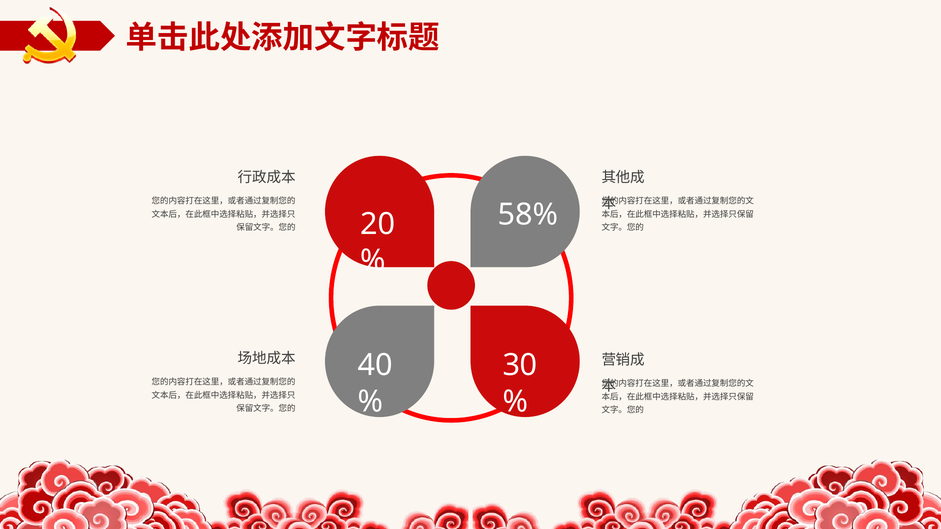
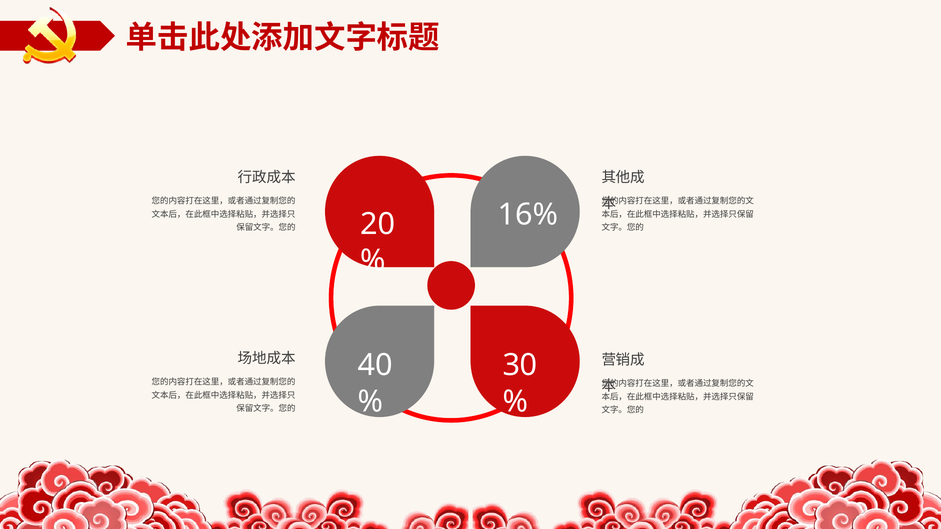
58%: 58% -> 16%
